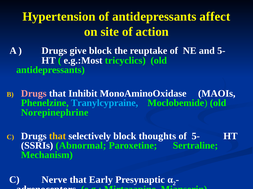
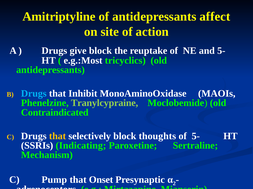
Hypertension: Hypertension -> Amitriptyline
Drugs at (34, 94) colour: pink -> light blue
Tranylcypraine colour: light blue -> light green
Norepinephrine: Norepinephrine -> Contraindicated
Abnormal: Abnormal -> Indicating
Nerve: Nerve -> Pump
Early: Early -> Onset
